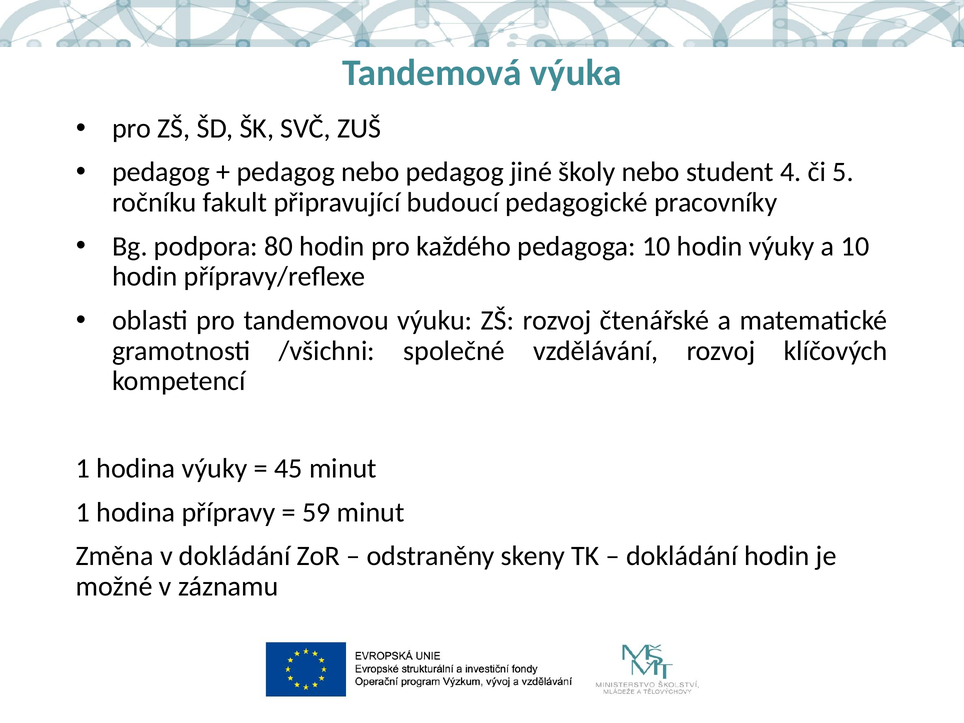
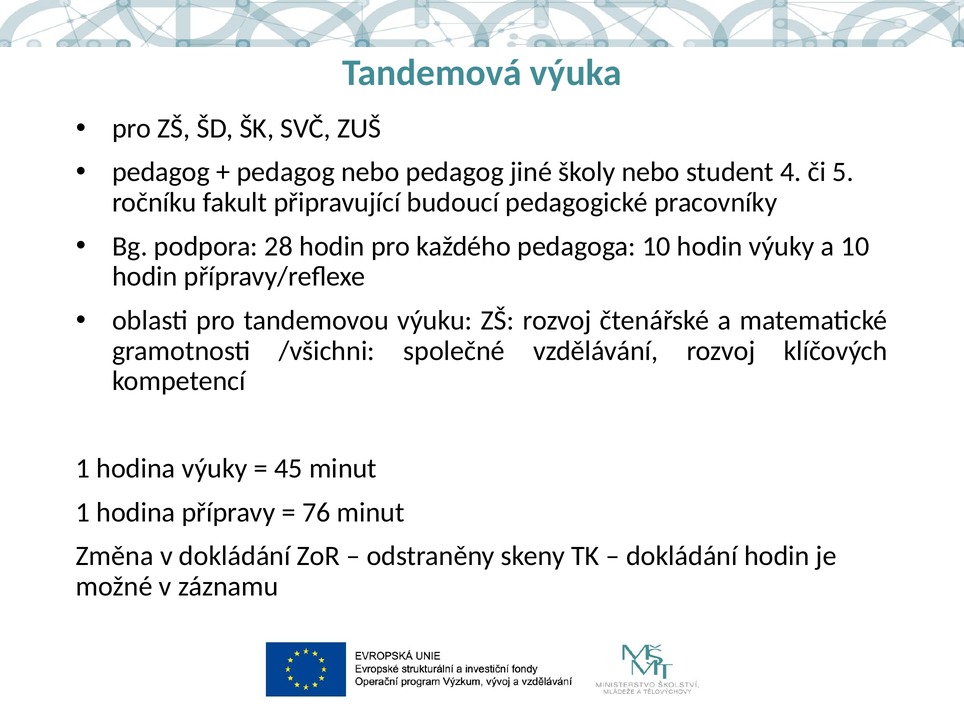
80: 80 -> 28
59: 59 -> 76
